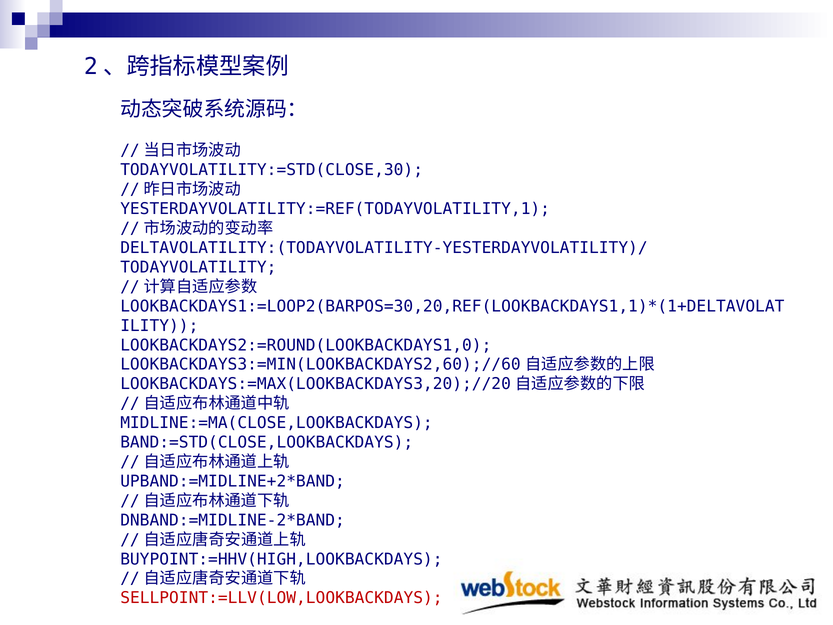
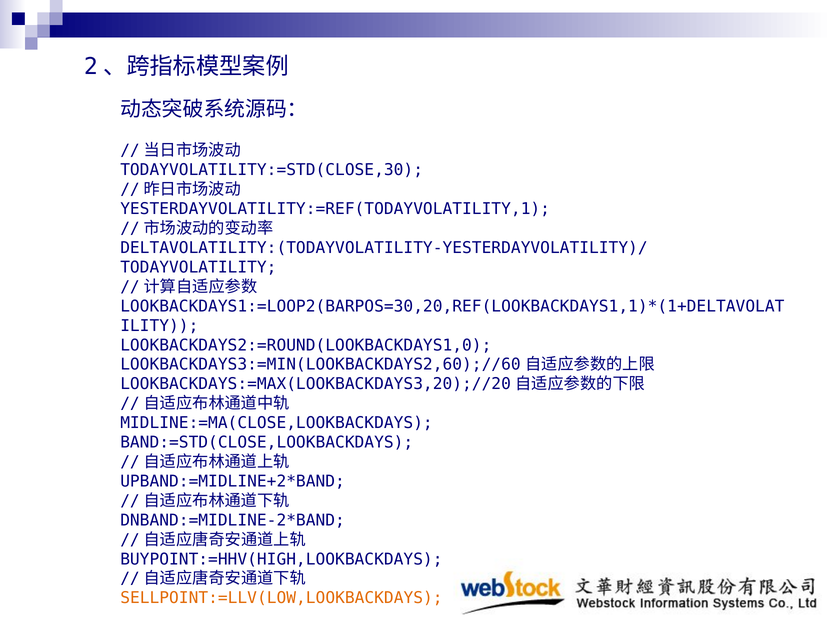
SELLPOINT:=LLV(LOW,LOOKBACKDAYS colour: red -> orange
